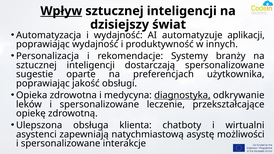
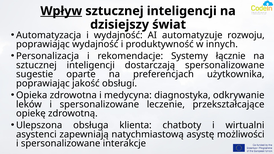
aplikacji: aplikacji -> rozwoju
branży: branży -> łącznie
diagnostyka underline: present -> none
